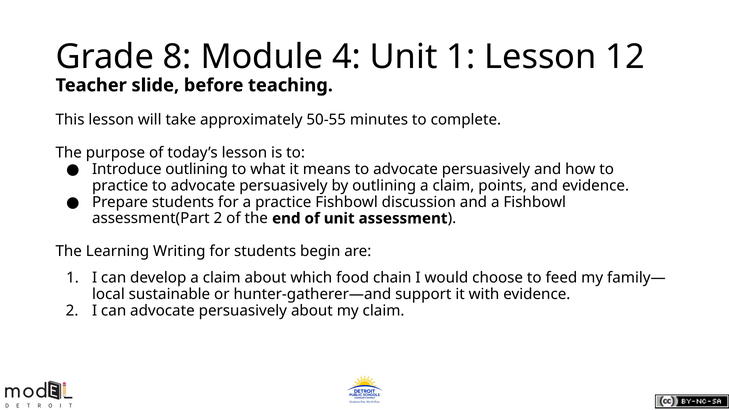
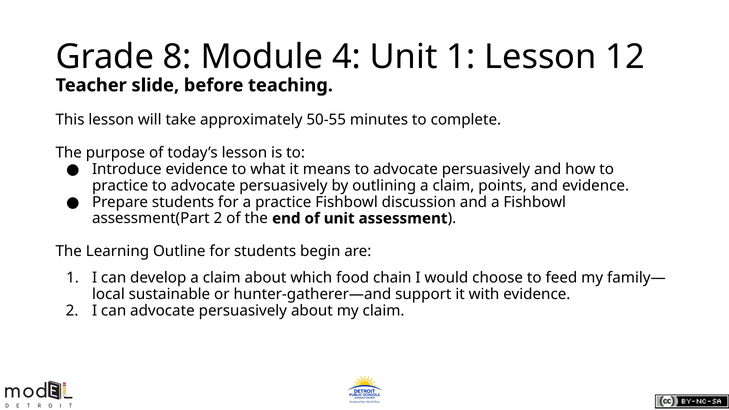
Introduce outlining: outlining -> evidence
Writing: Writing -> Outline
